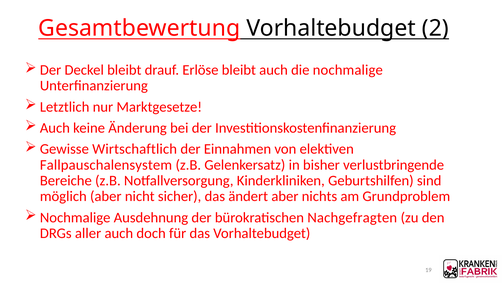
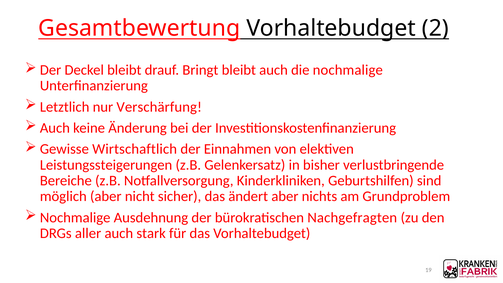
Erlöse: Erlöse -> Bringt
Marktgesetze: Marktgesetze -> Verschärfung
Fallpauschalensystem: Fallpauschalensystem -> Leistungssteigerungen
doch: doch -> stark
